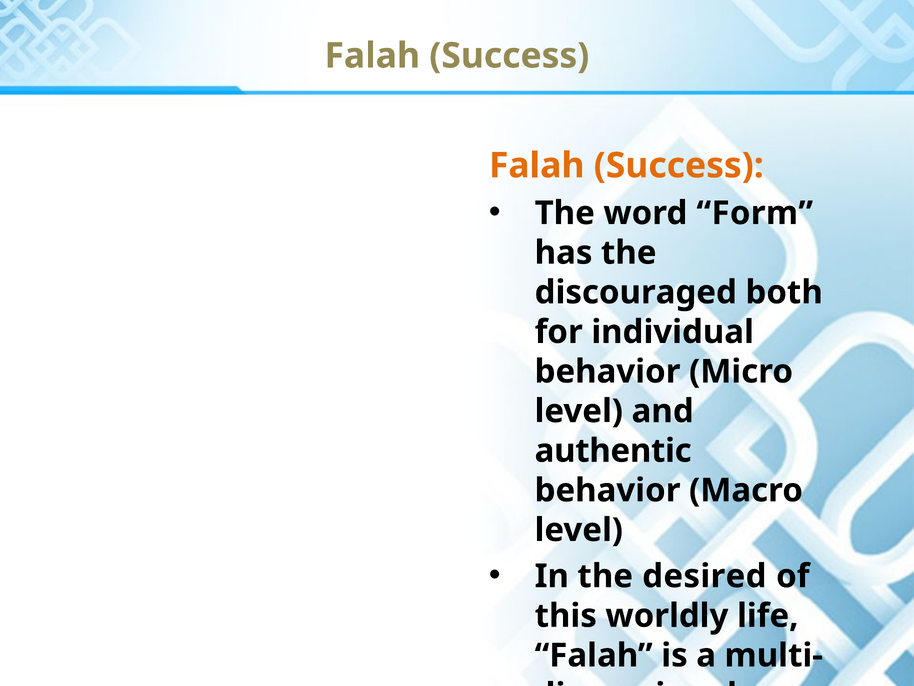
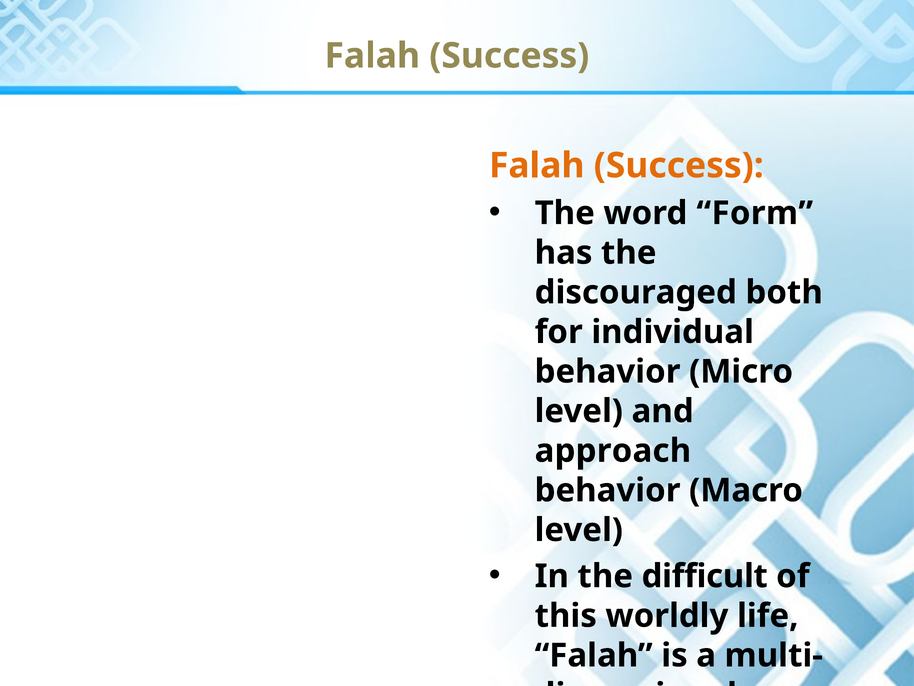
authentic: authentic -> approach
desired: desired -> difficult
